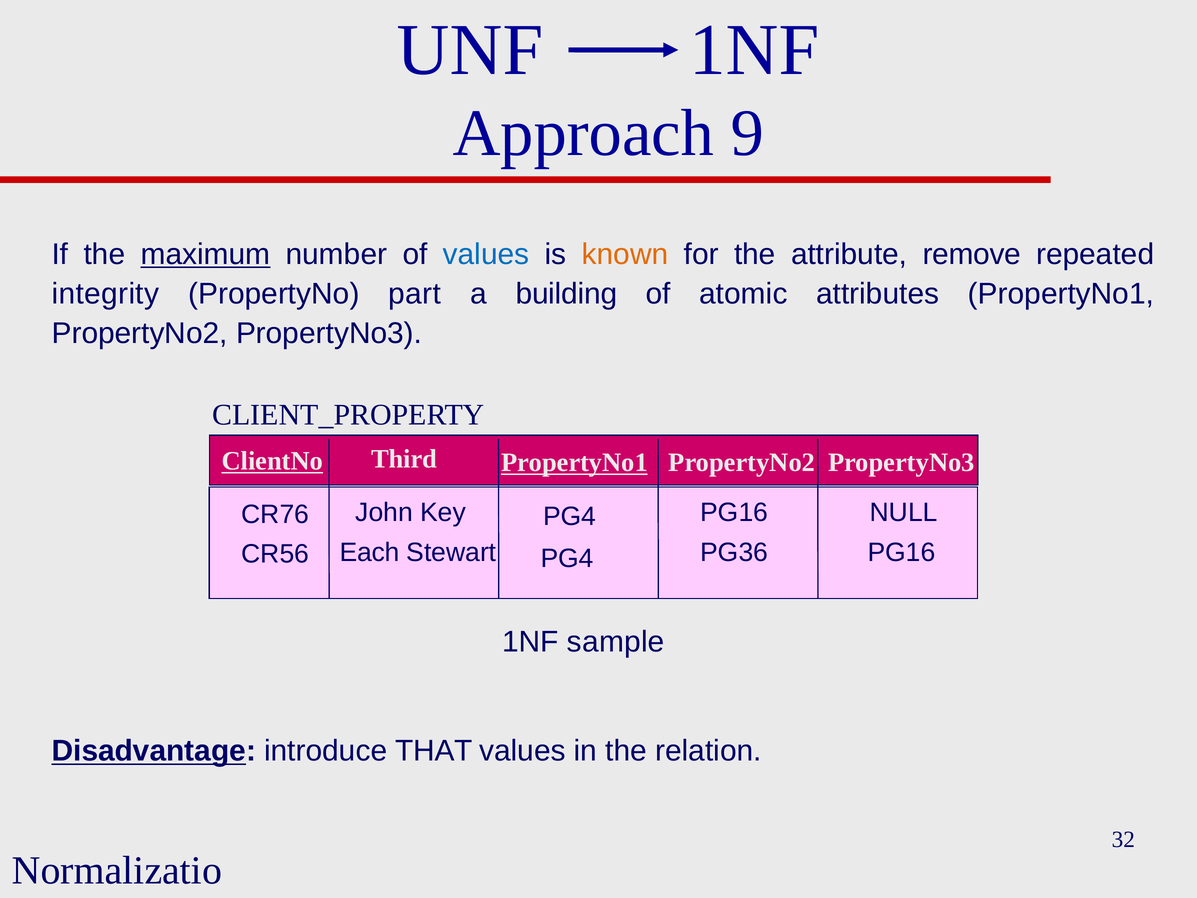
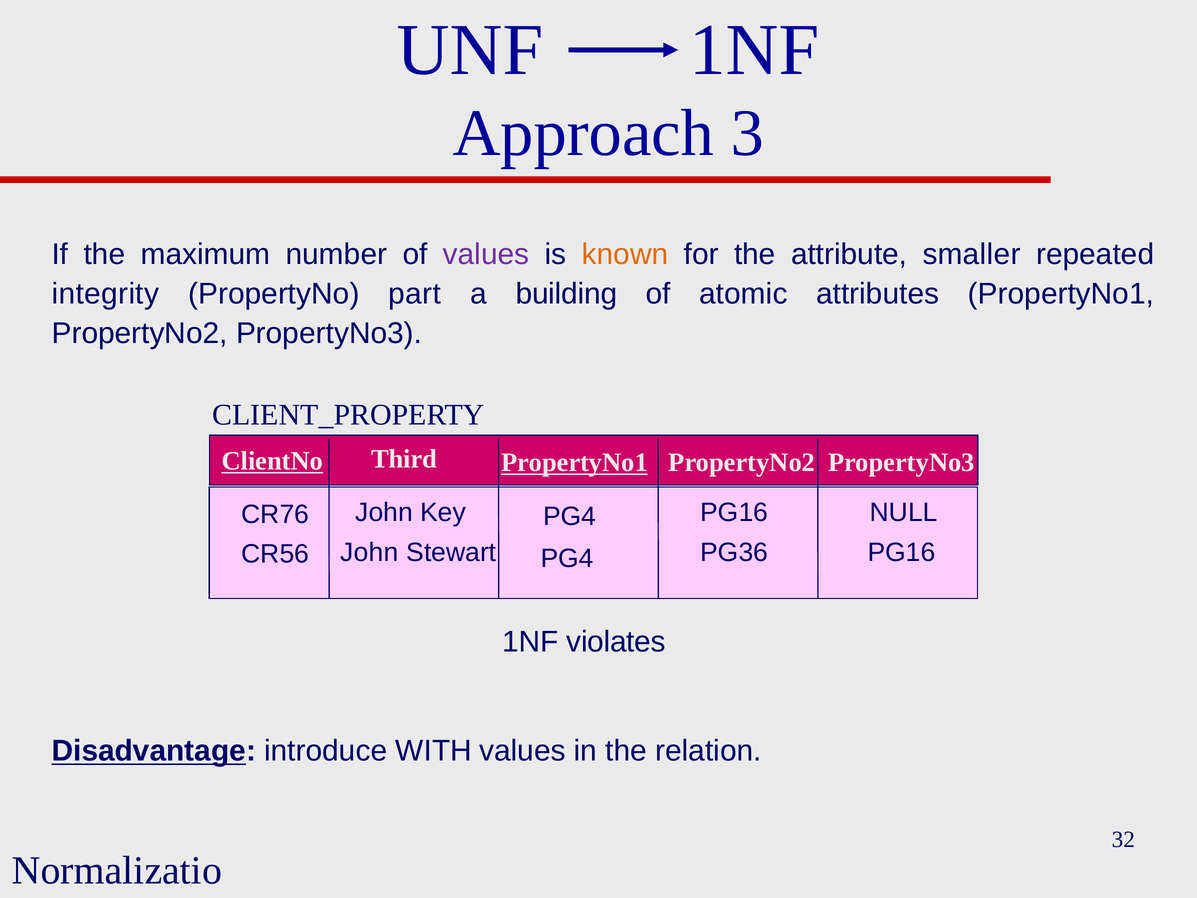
9: 9 -> 3
maximum underline: present -> none
values at (486, 254) colour: blue -> purple
remove: remove -> smaller
CR56 Each: Each -> John
sample: sample -> violates
THAT: THAT -> WITH
